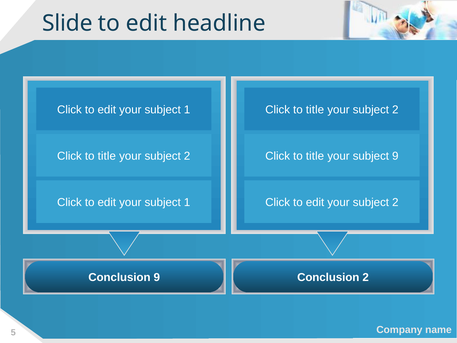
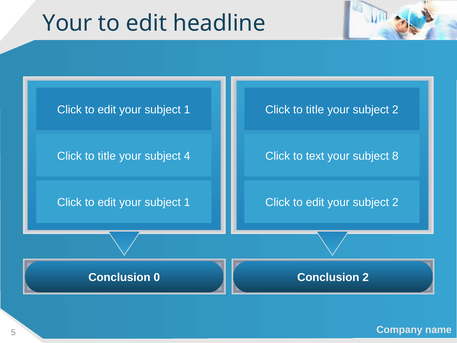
Slide at (67, 23): Slide -> Your
2 at (187, 156): 2 -> 4
title at (315, 156): title -> text
subject 9: 9 -> 8
Conclusion 9: 9 -> 0
